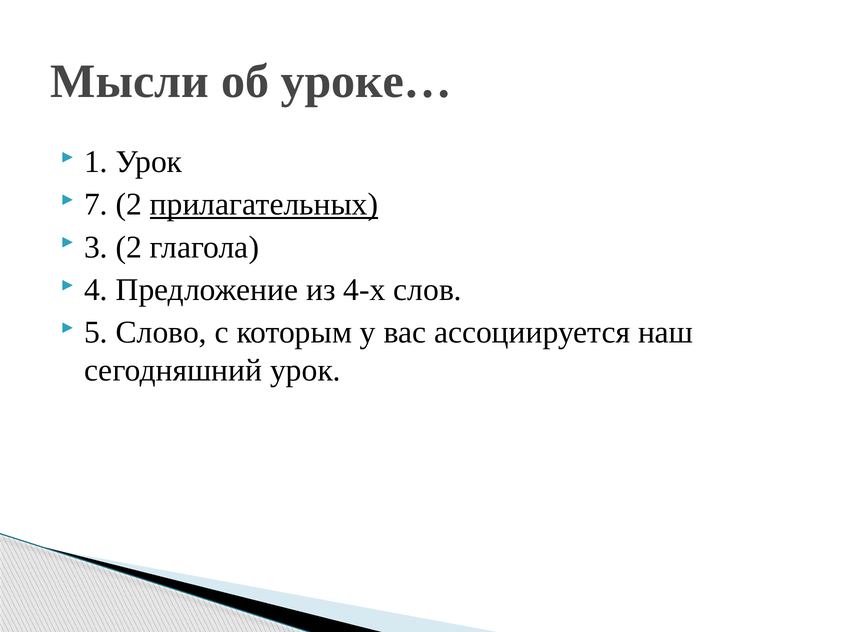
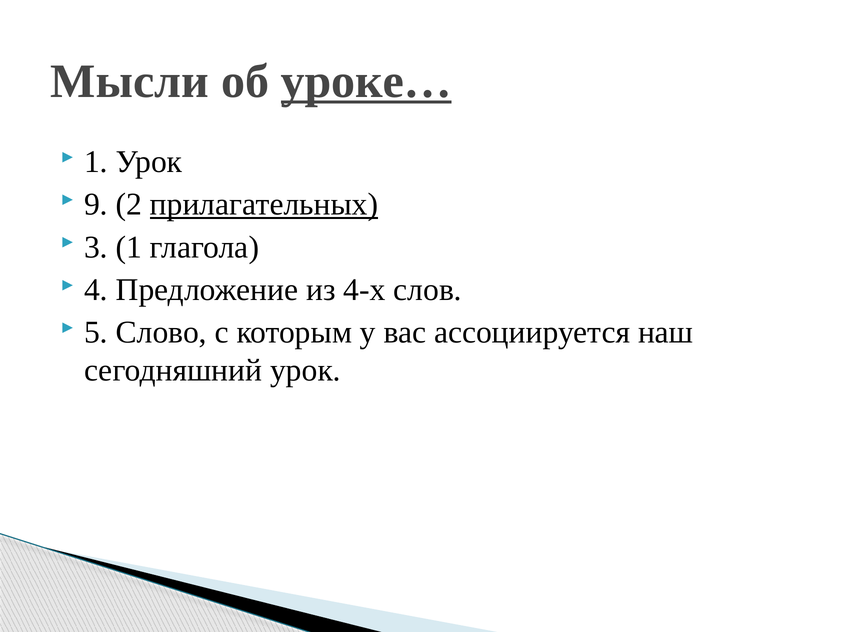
уроке… underline: none -> present
7: 7 -> 9
3 2: 2 -> 1
